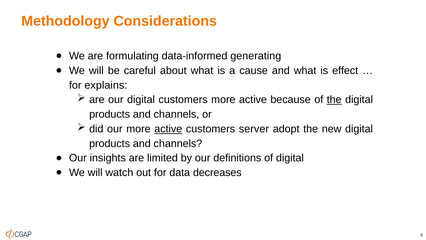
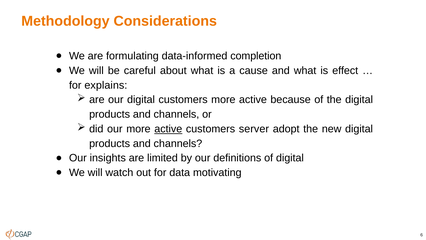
generating: generating -> completion
the at (334, 100) underline: present -> none
decreases: decreases -> motivating
